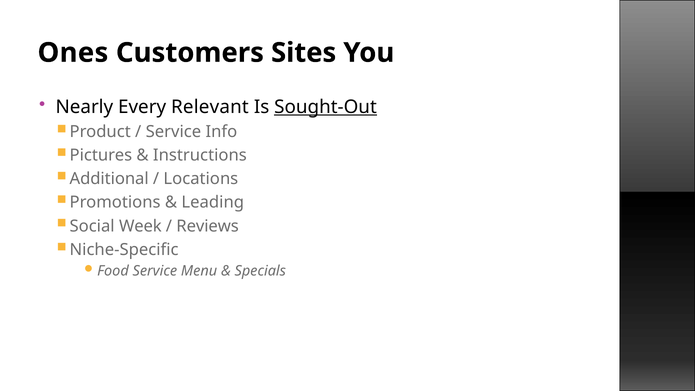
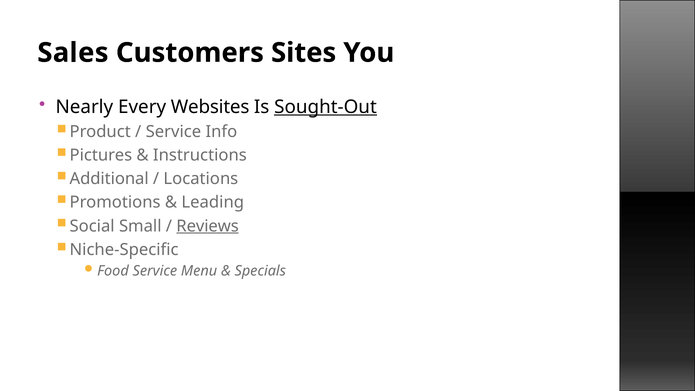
Ones: Ones -> Sales
Relevant: Relevant -> Websites
Week: Week -> Small
Reviews underline: none -> present
